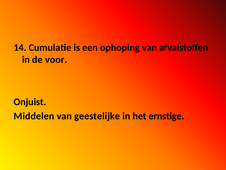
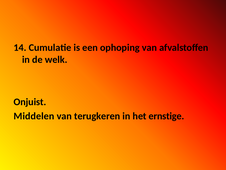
voor: voor -> welk
geestelijke: geestelijke -> terugkeren
